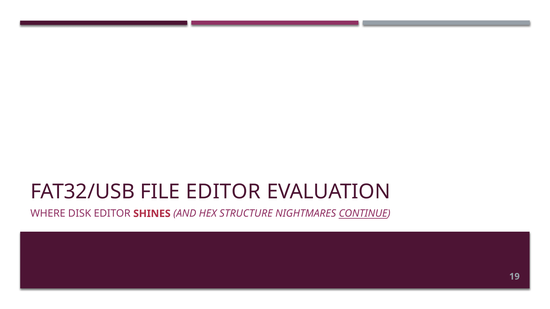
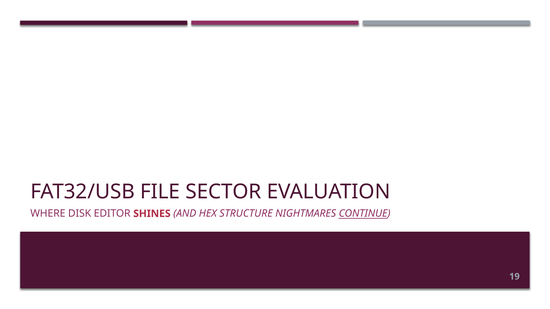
FILE EDITOR: EDITOR -> SECTOR
